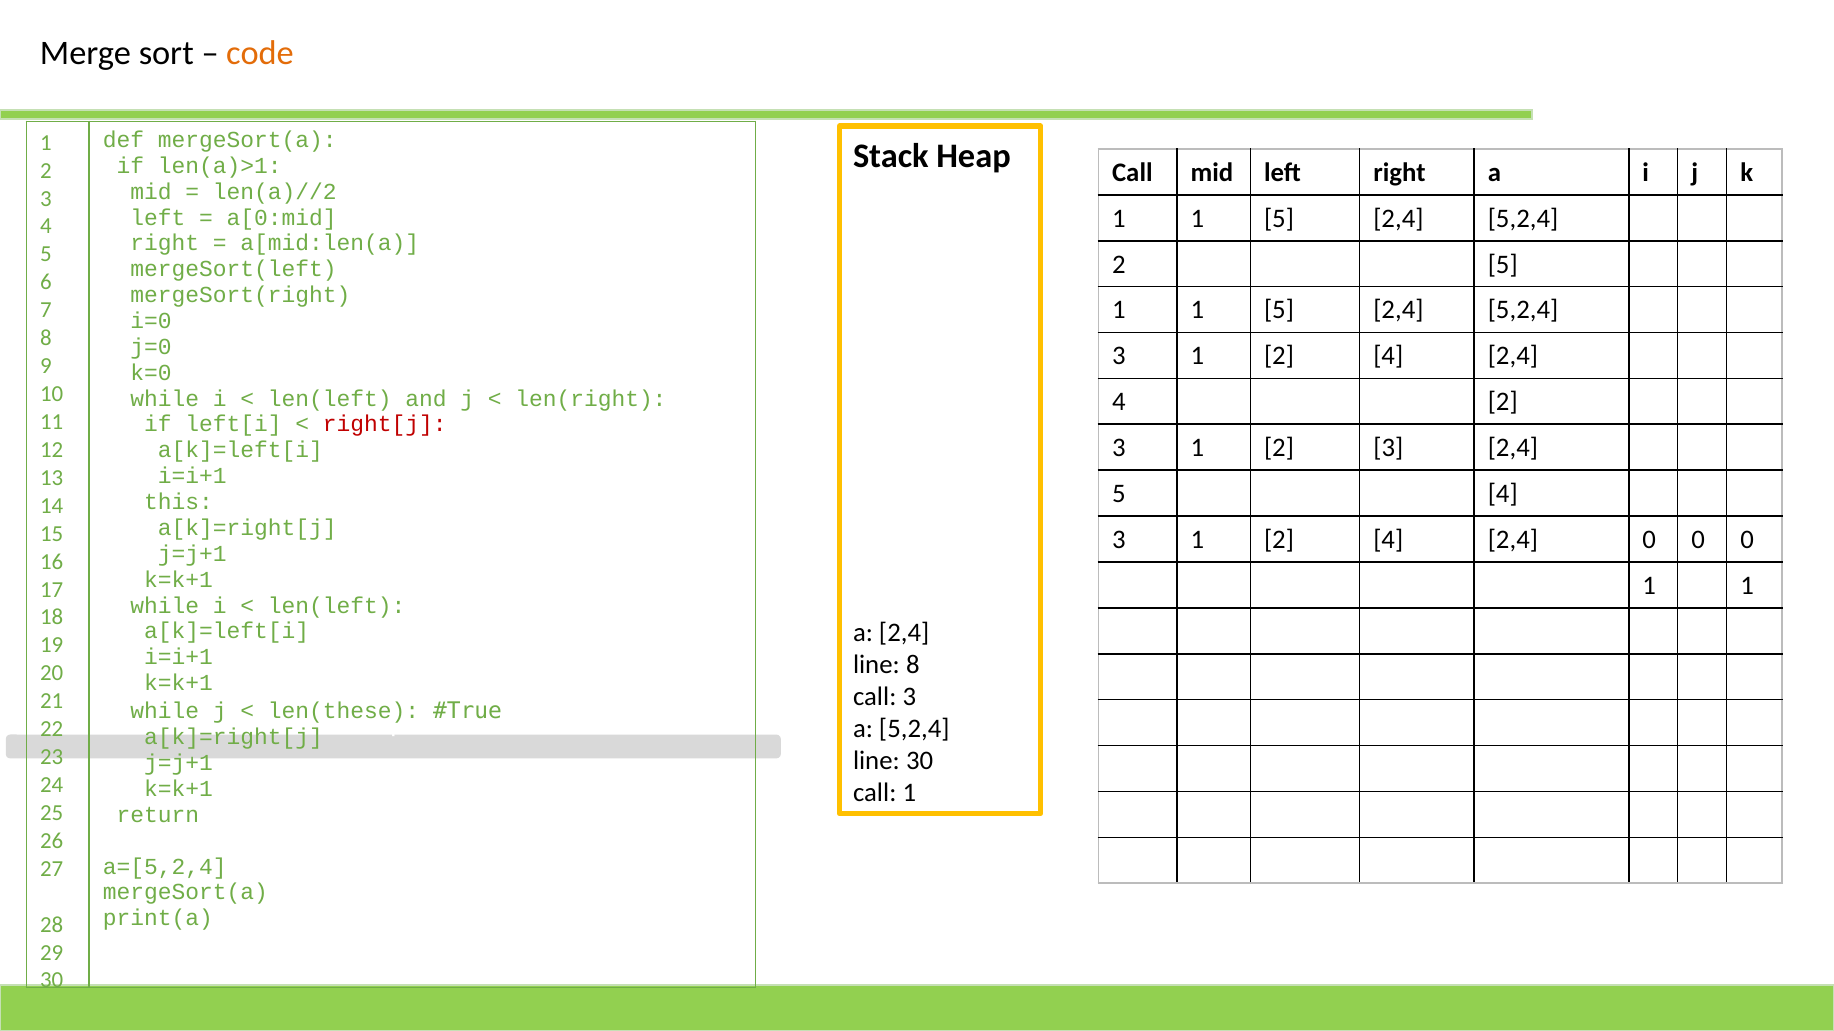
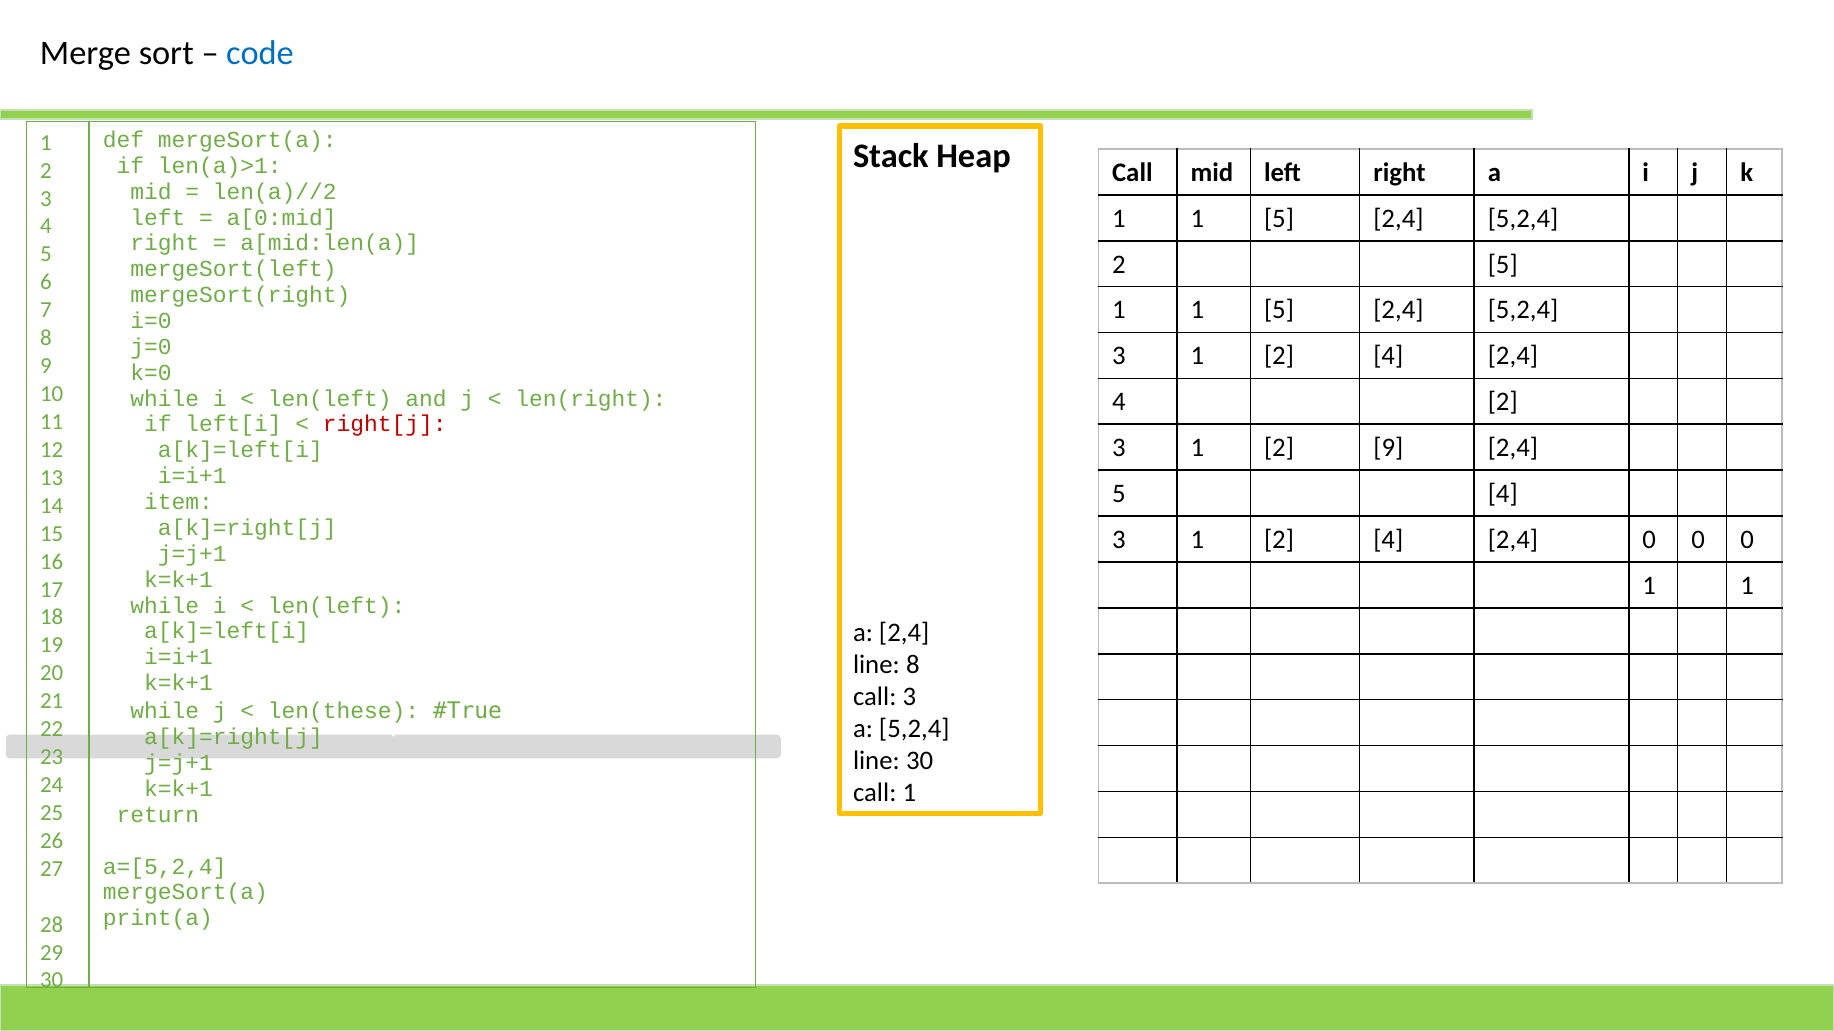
code colour: orange -> blue
3 1 2 3: 3 -> 9
this: this -> item
